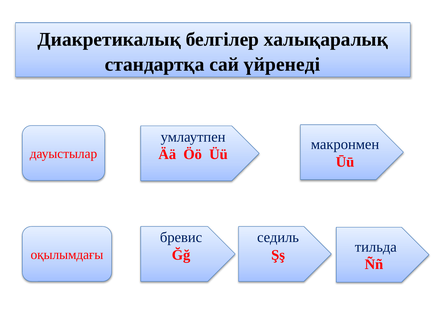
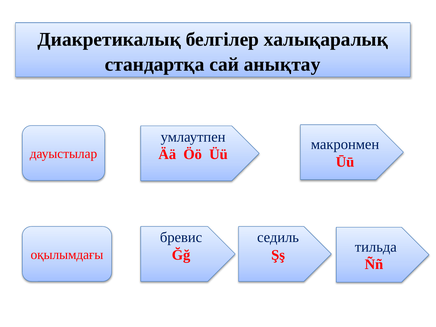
үйренеді: үйренеді -> анықтау
